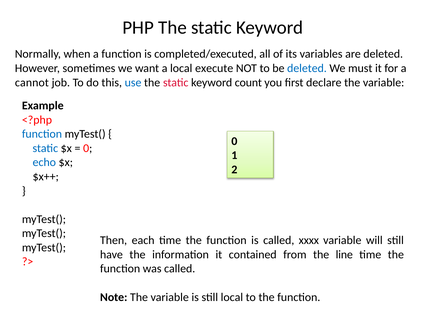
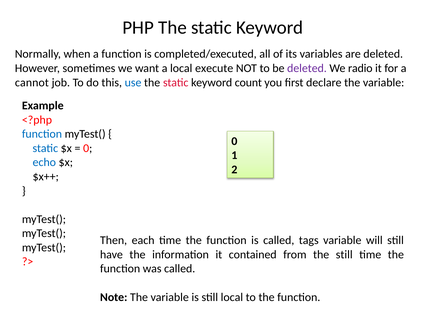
deleted at (307, 68) colour: blue -> purple
must: must -> radio
xxxx: xxxx -> tags
the line: line -> still
